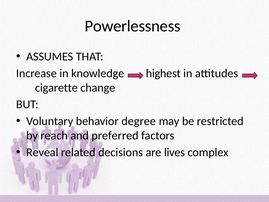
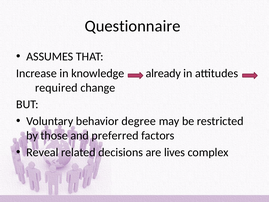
Powerlessness: Powerlessness -> Questionnaire
highest: highest -> already
cigarette: cigarette -> required
reach: reach -> those
